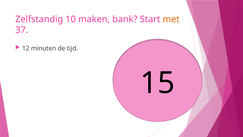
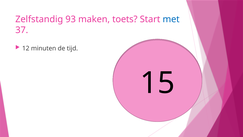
Zelfstandig 10: 10 -> 93
bank: bank -> toets
met colour: orange -> blue
